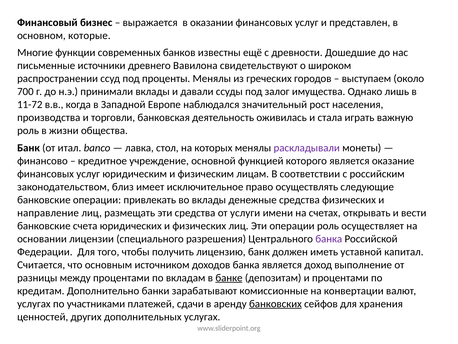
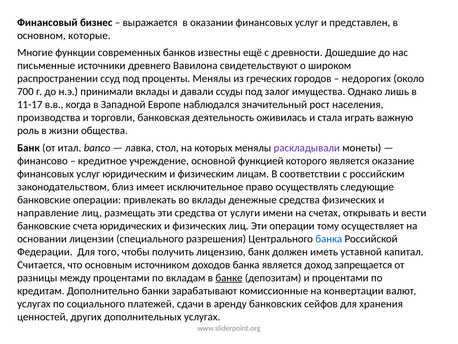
выступаем: выступаем -> недорогих
11-72: 11-72 -> 11-17
операции роль: роль -> тому
банка at (329, 238) colour: purple -> blue
выполнение: выполнение -> запрещается
участниками: участниками -> социального
банковских underline: present -> none
